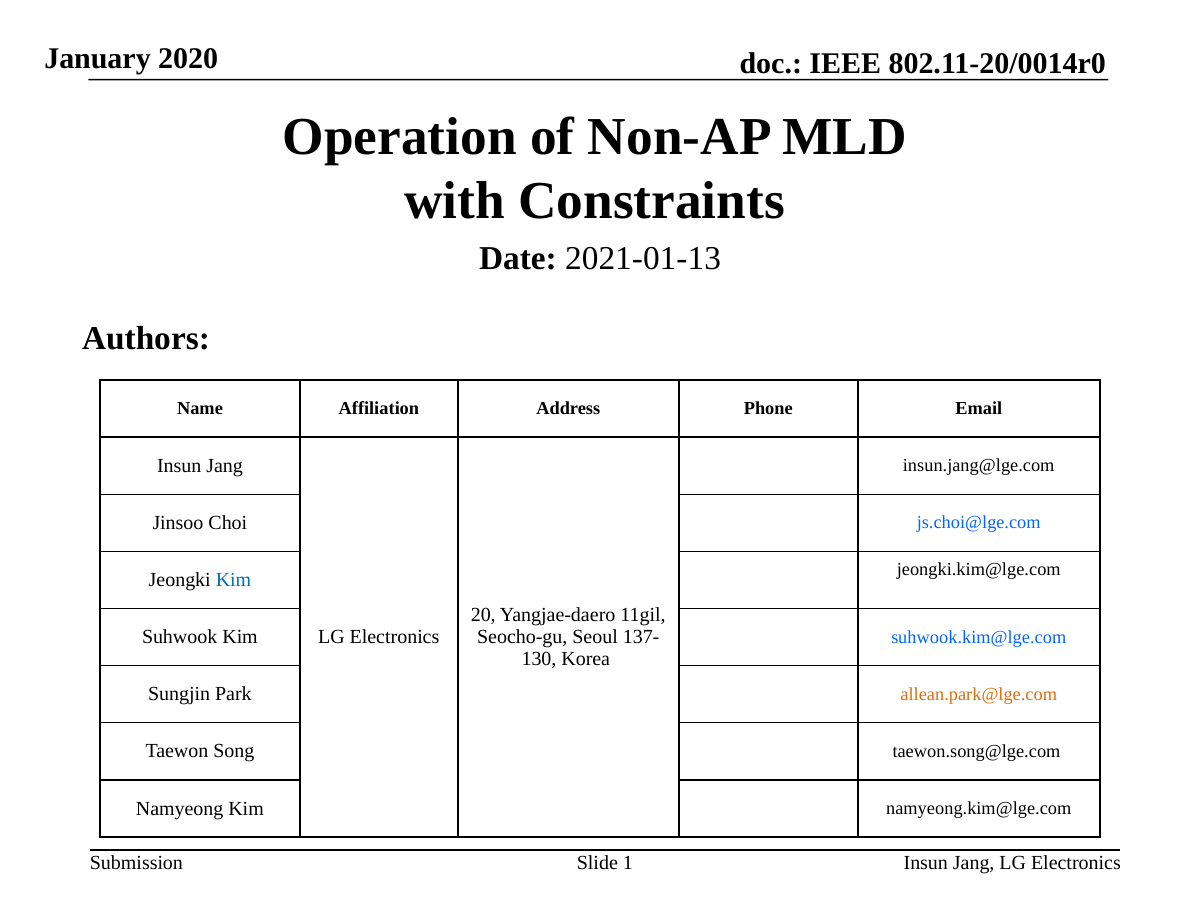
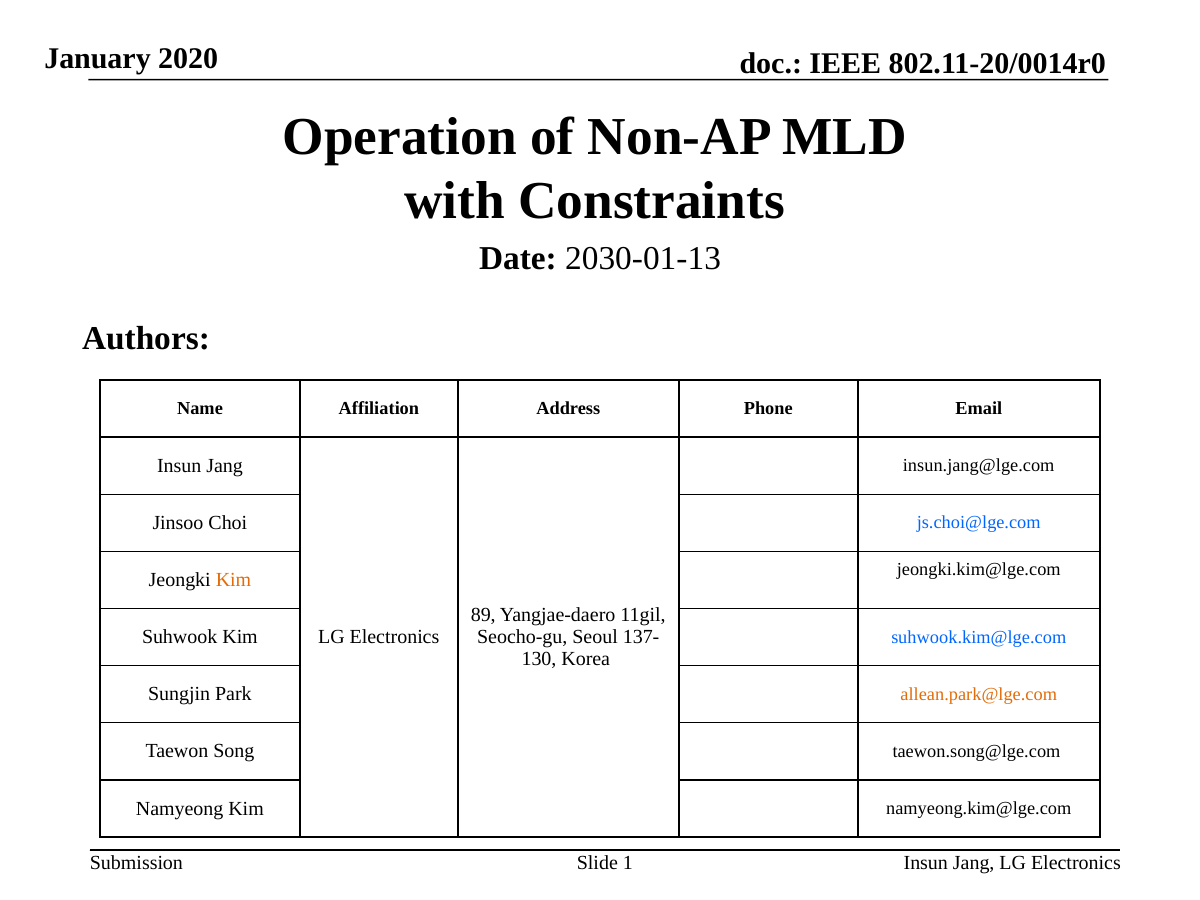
2021-01-13: 2021-01-13 -> 2030-01-13
Kim at (234, 580) colour: blue -> orange
20: 20 -> 89
